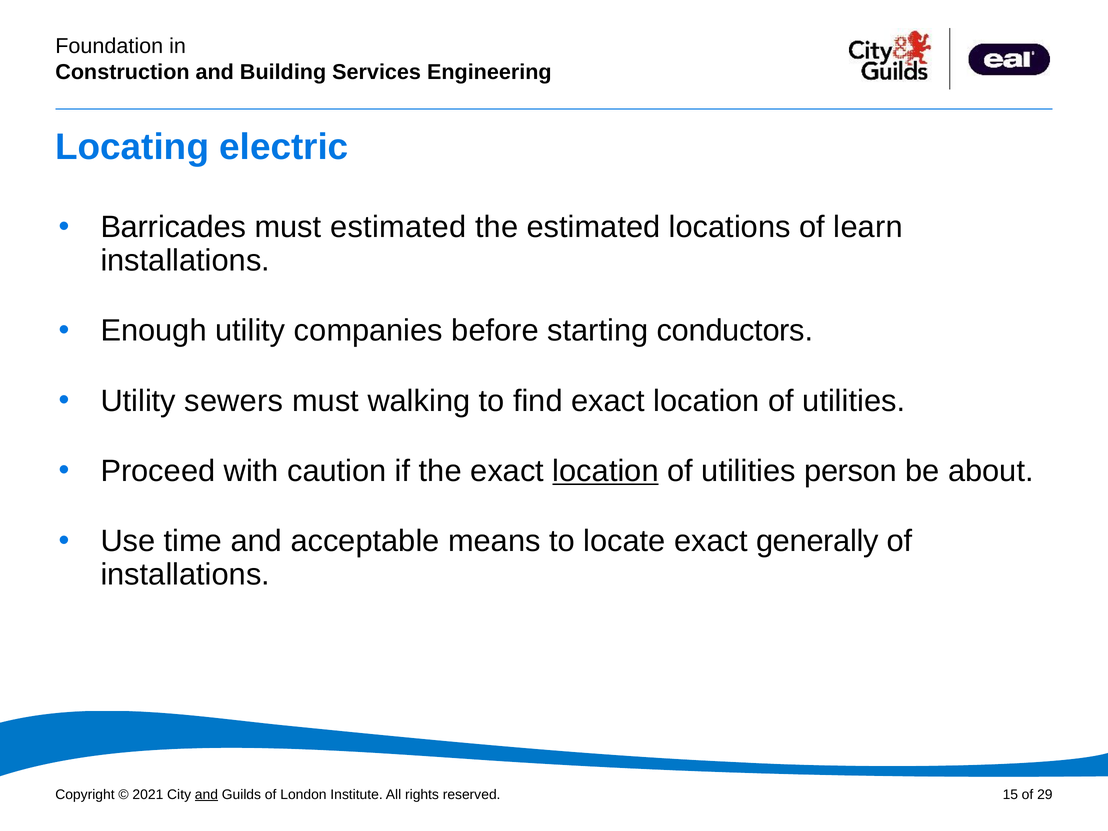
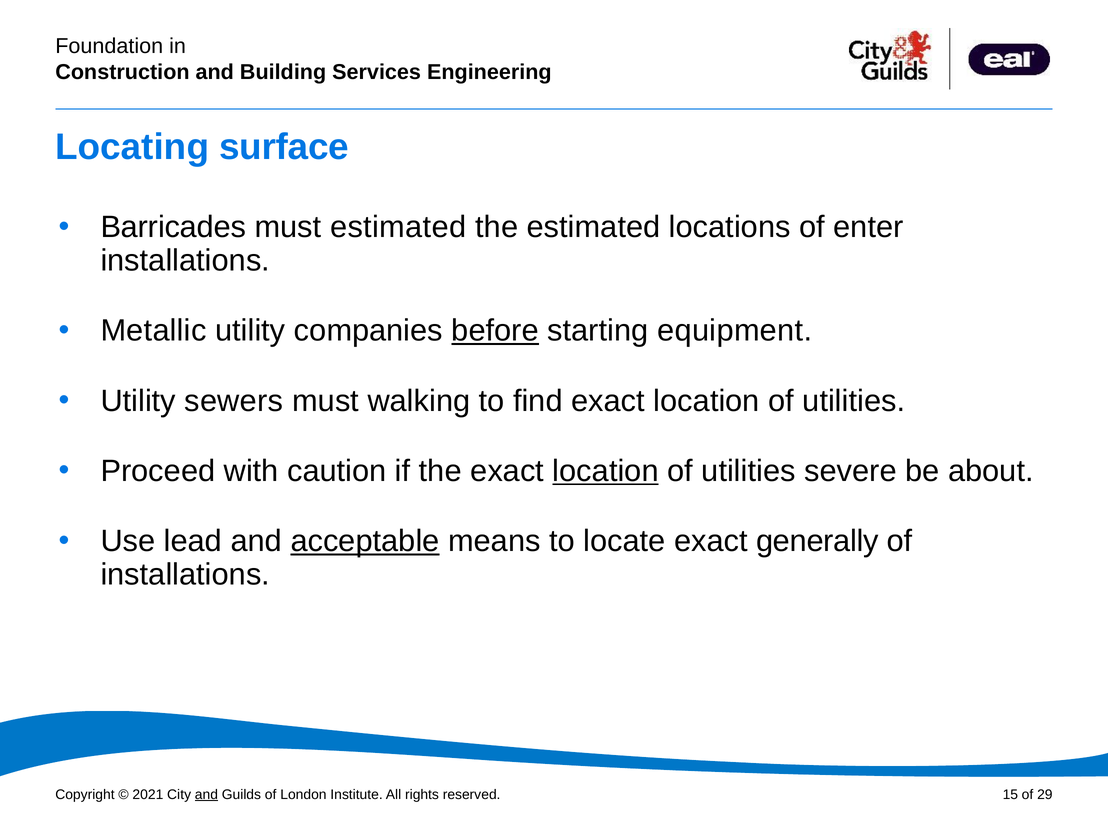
electric: electric -> surface
learn: learn -> enter
Enough: Enough -> Metallic
before underline: none -> present
conductors: conductors -> equipment
person: person -> severe
time: time -> lead
acceptable underline: none -> present
